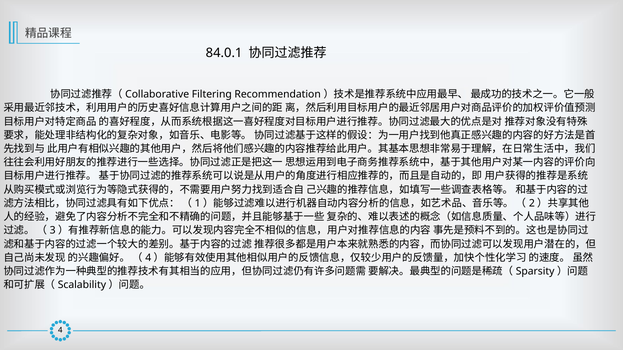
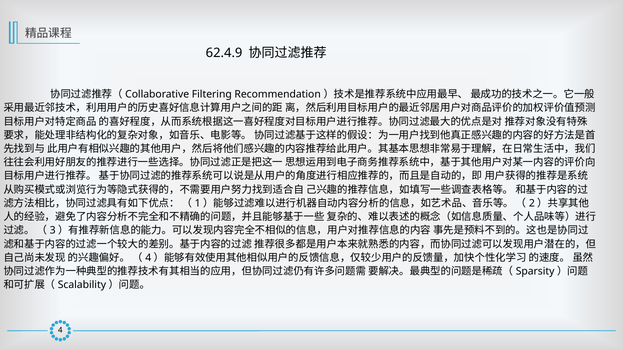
84.0.1: 84.0.1 -> 62.4.9
